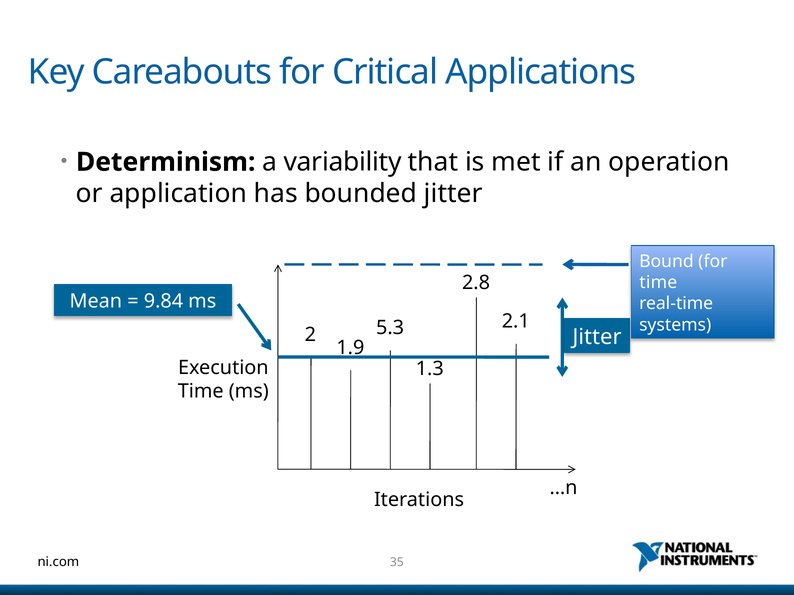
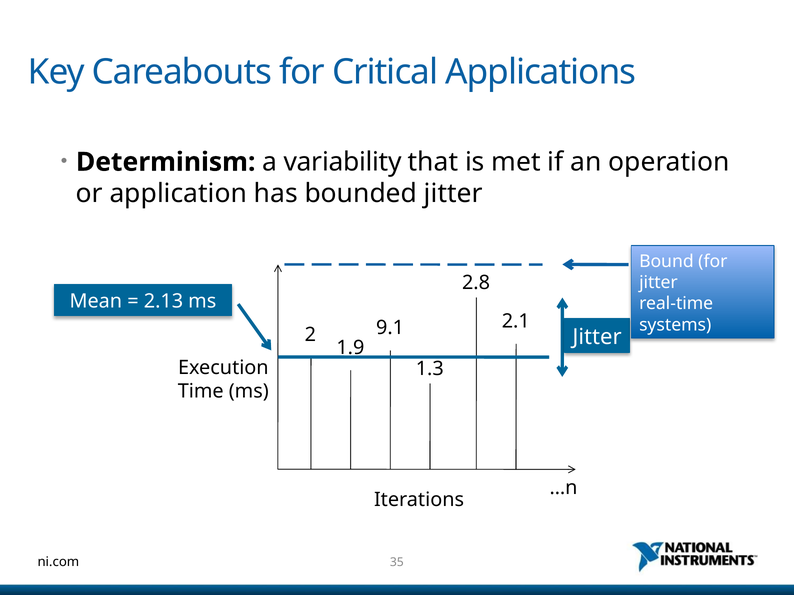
time at (658, 283): time -> jitter
9.84: 9.84 -> 2.13
5.3: 5.3 -> 9.1
